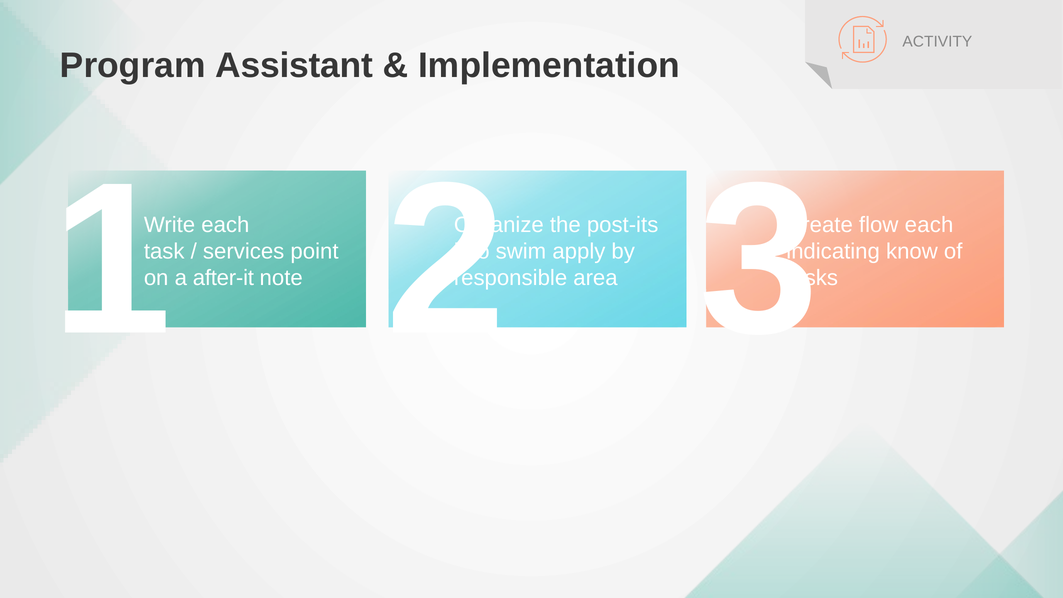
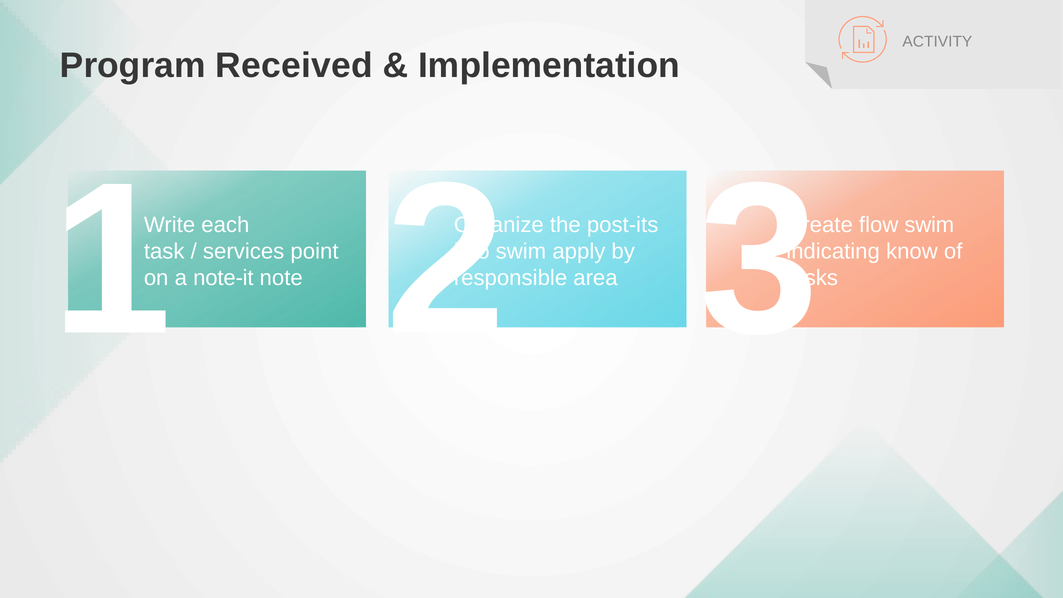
Assistant: Assistant -> Received
flow each: each -> swim
after-it: after-it -> note-it
